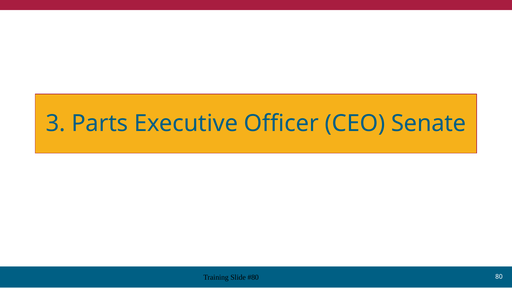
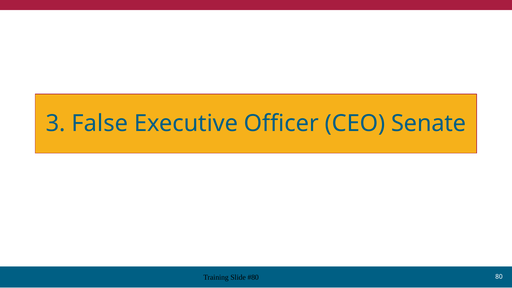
Parts: Parts -> False
